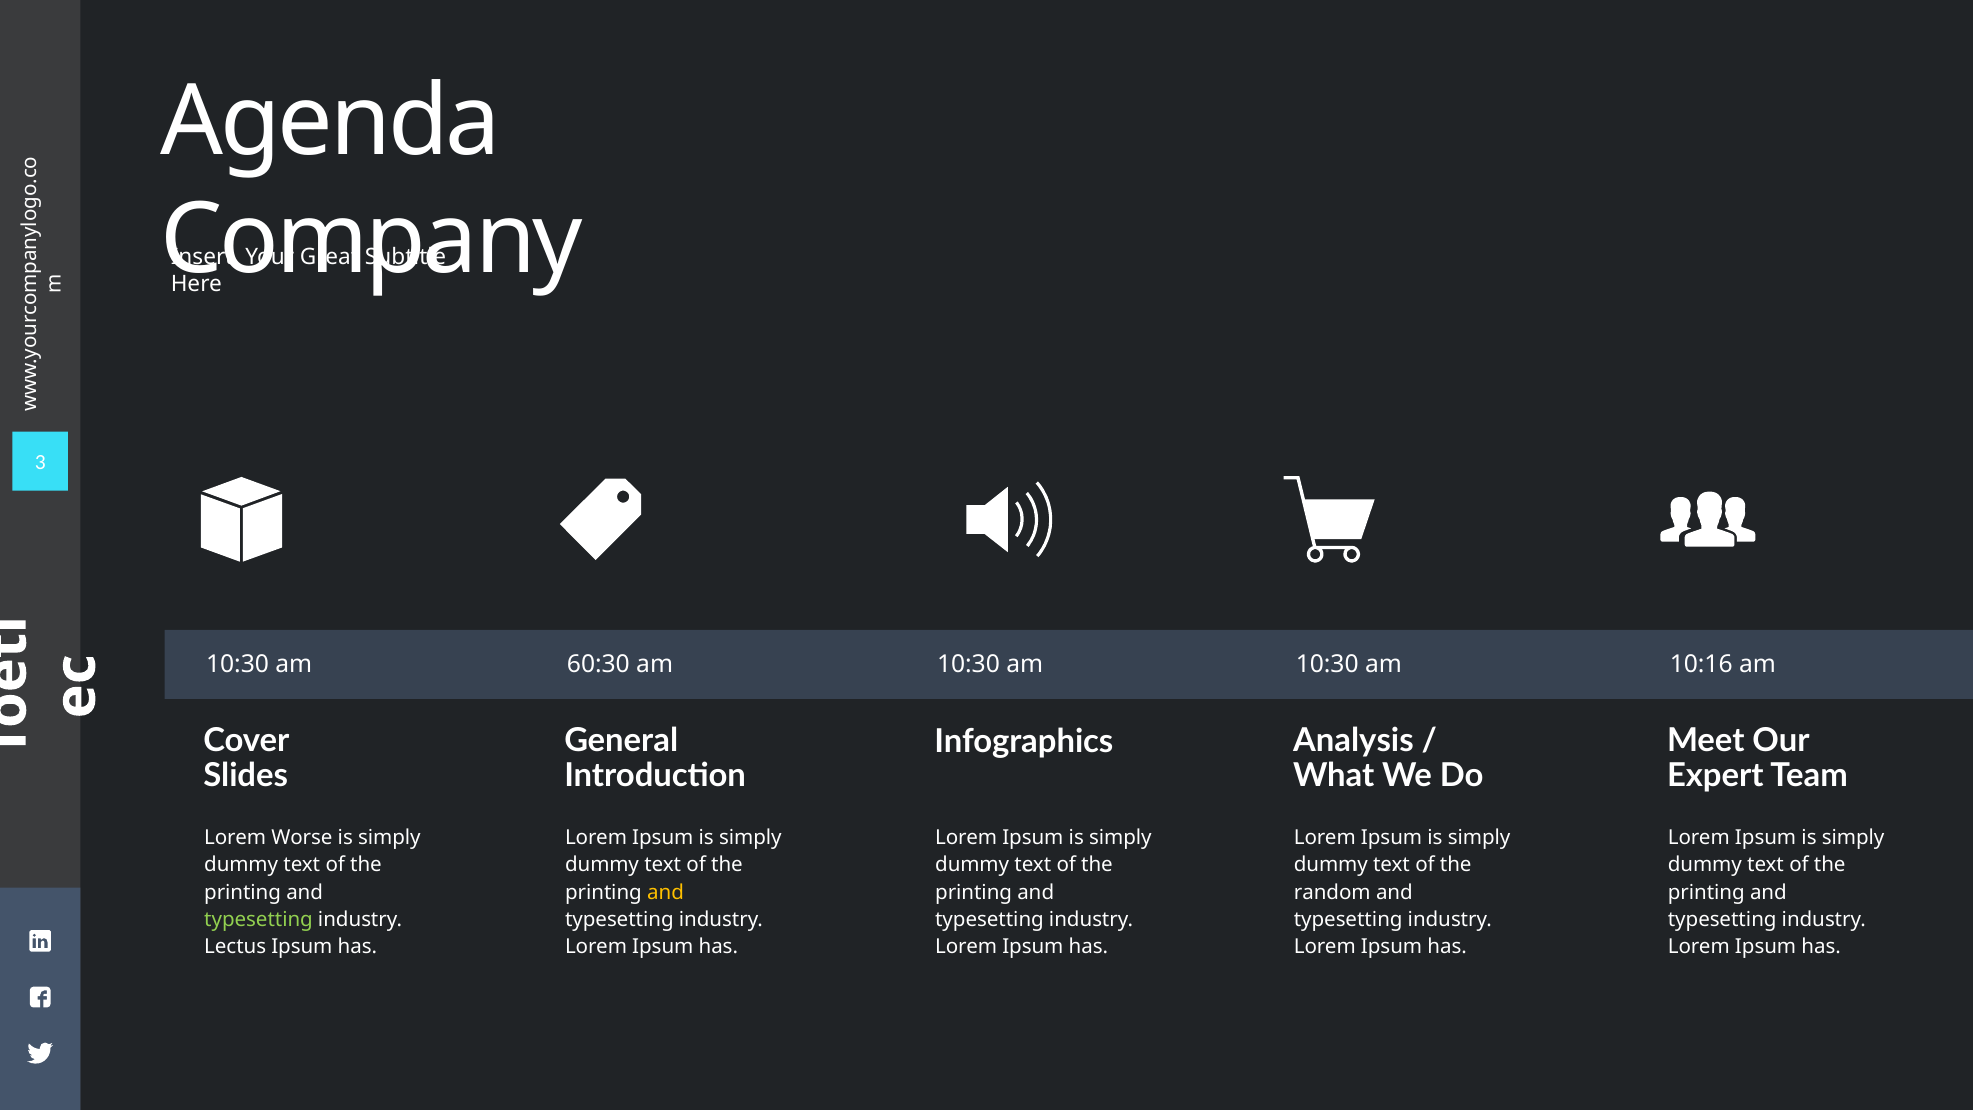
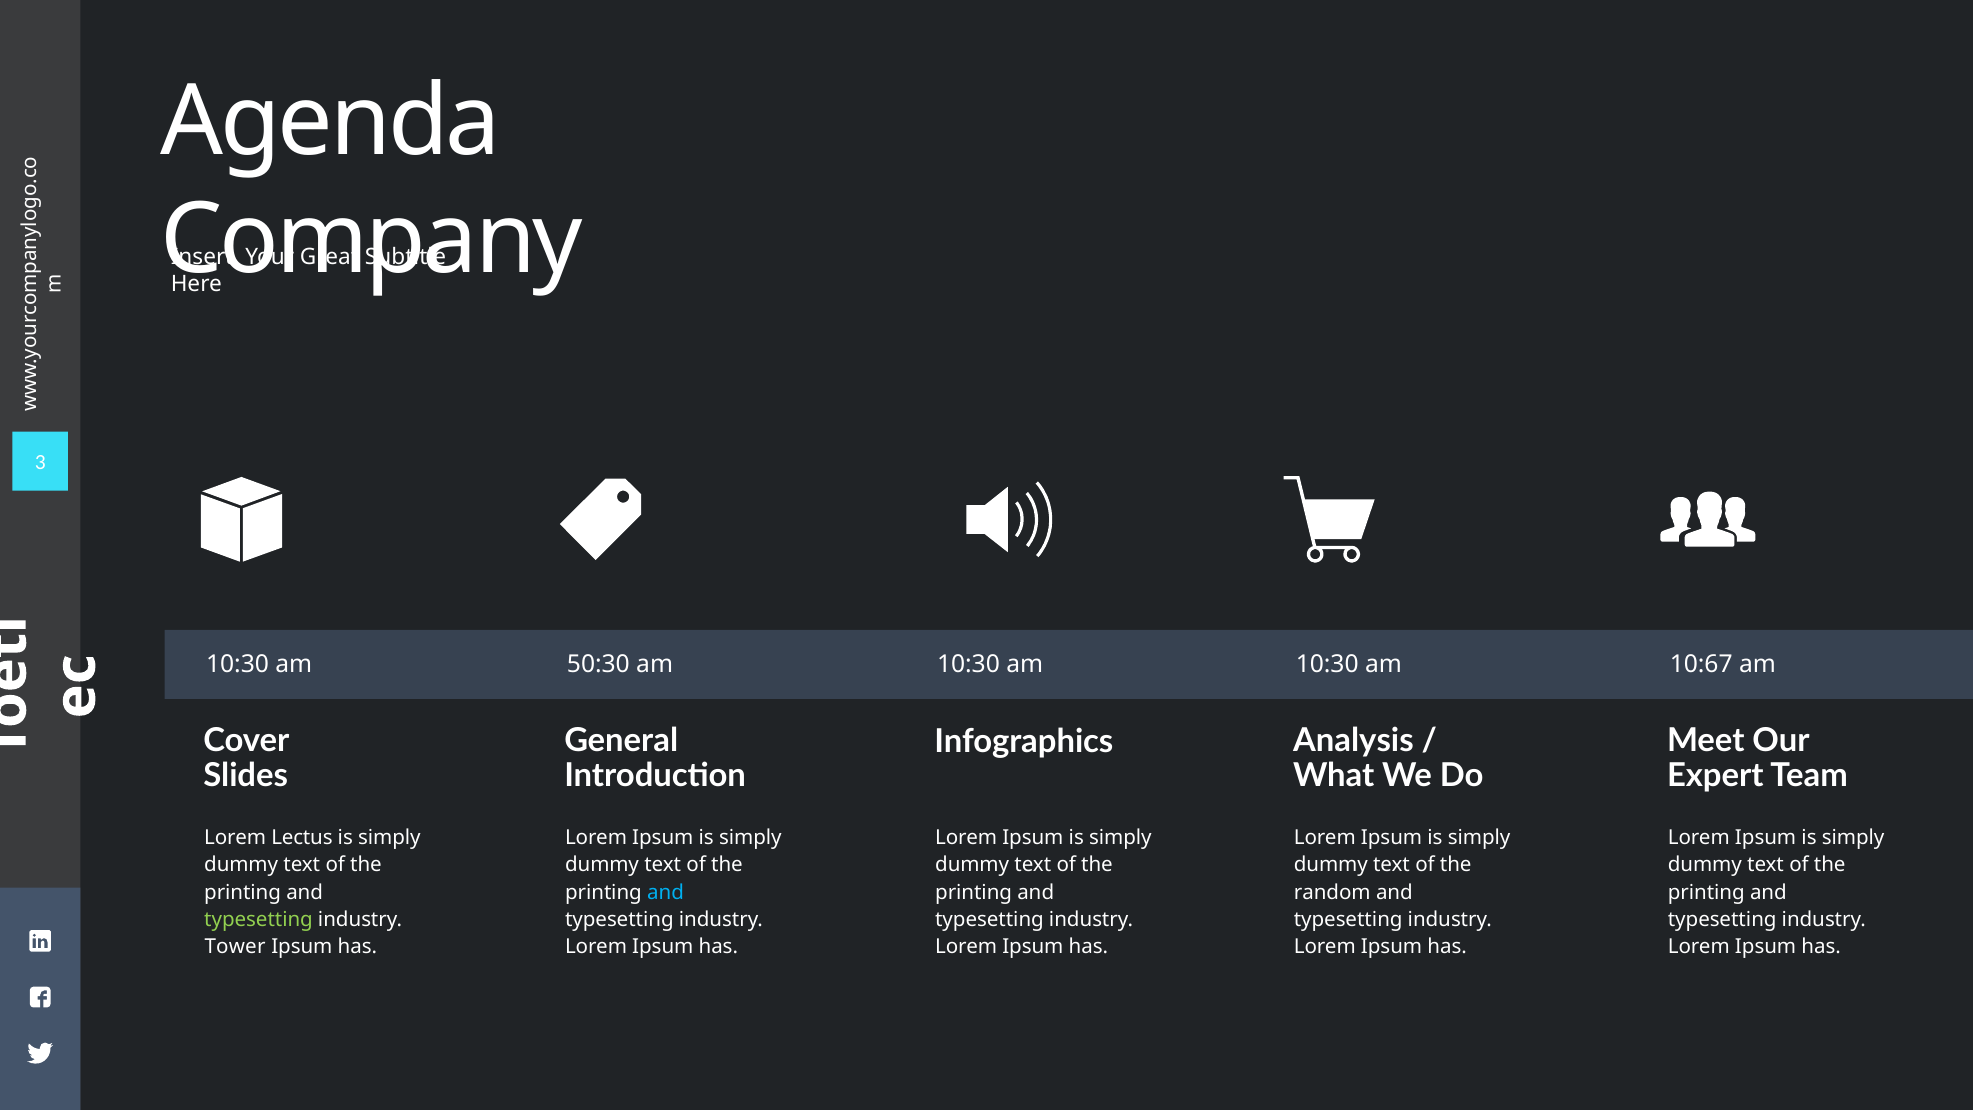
60:30: 60:30 -> 50:30
10:16: 10:16 -> 10:67
Worse: Worse -> Lectus
and at (666, 892) colour: yellow -> light blue
Lectus: Lectus -> Tower
